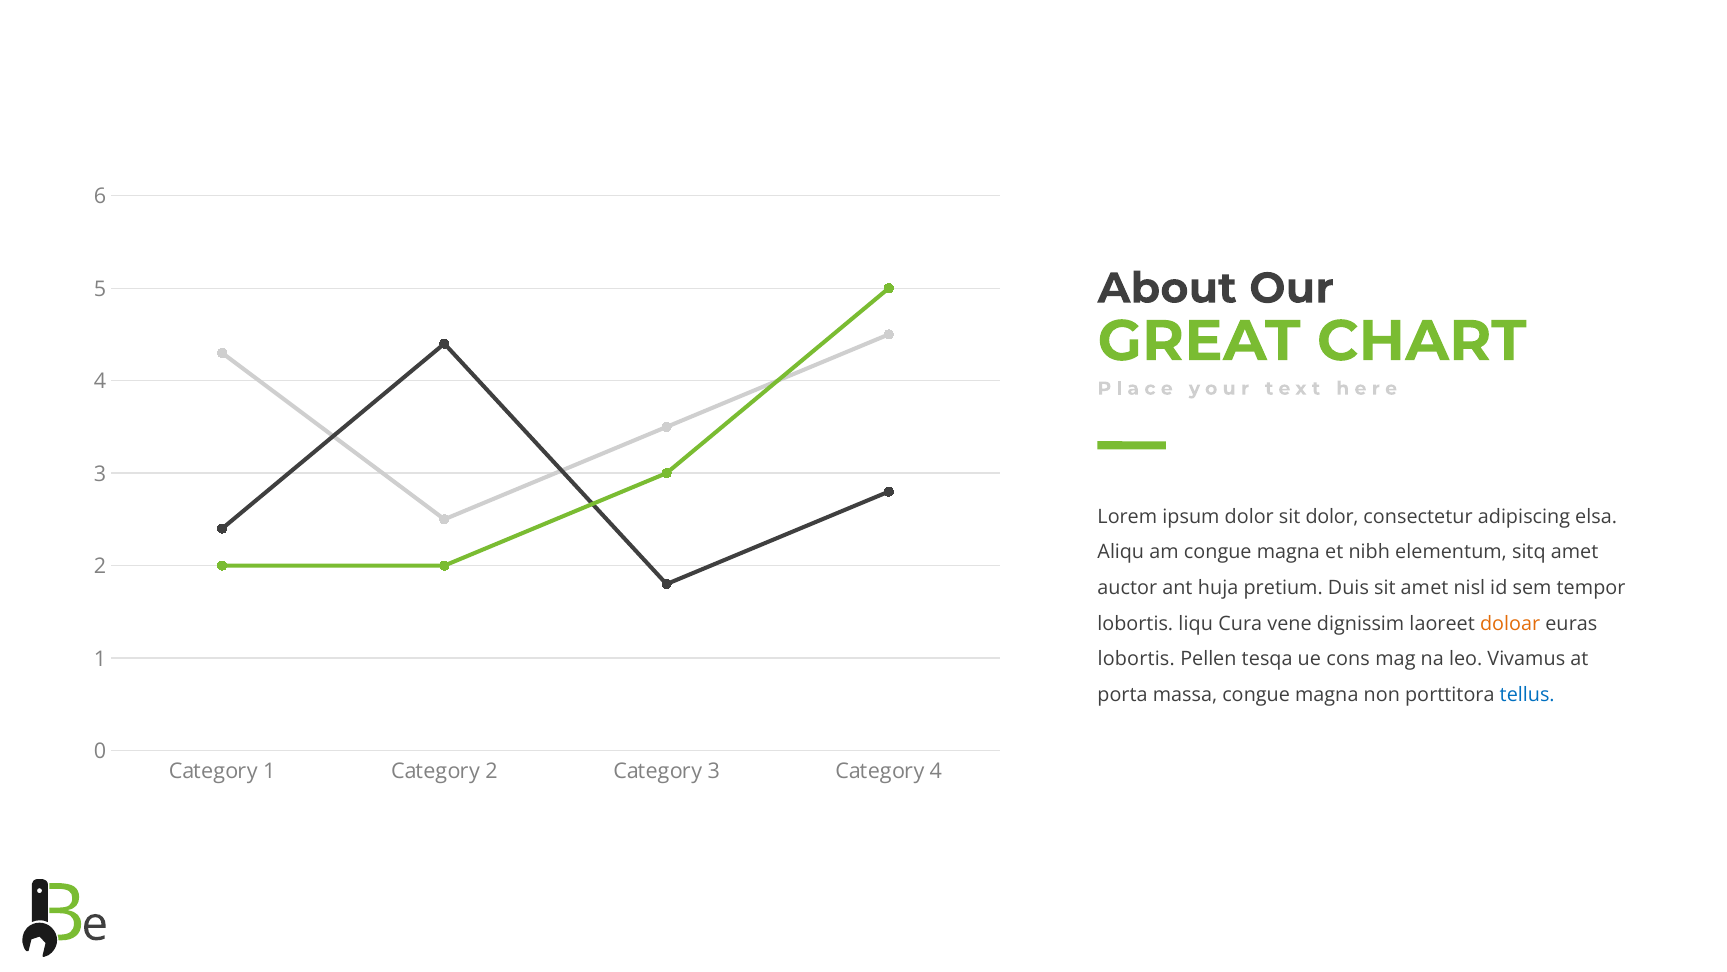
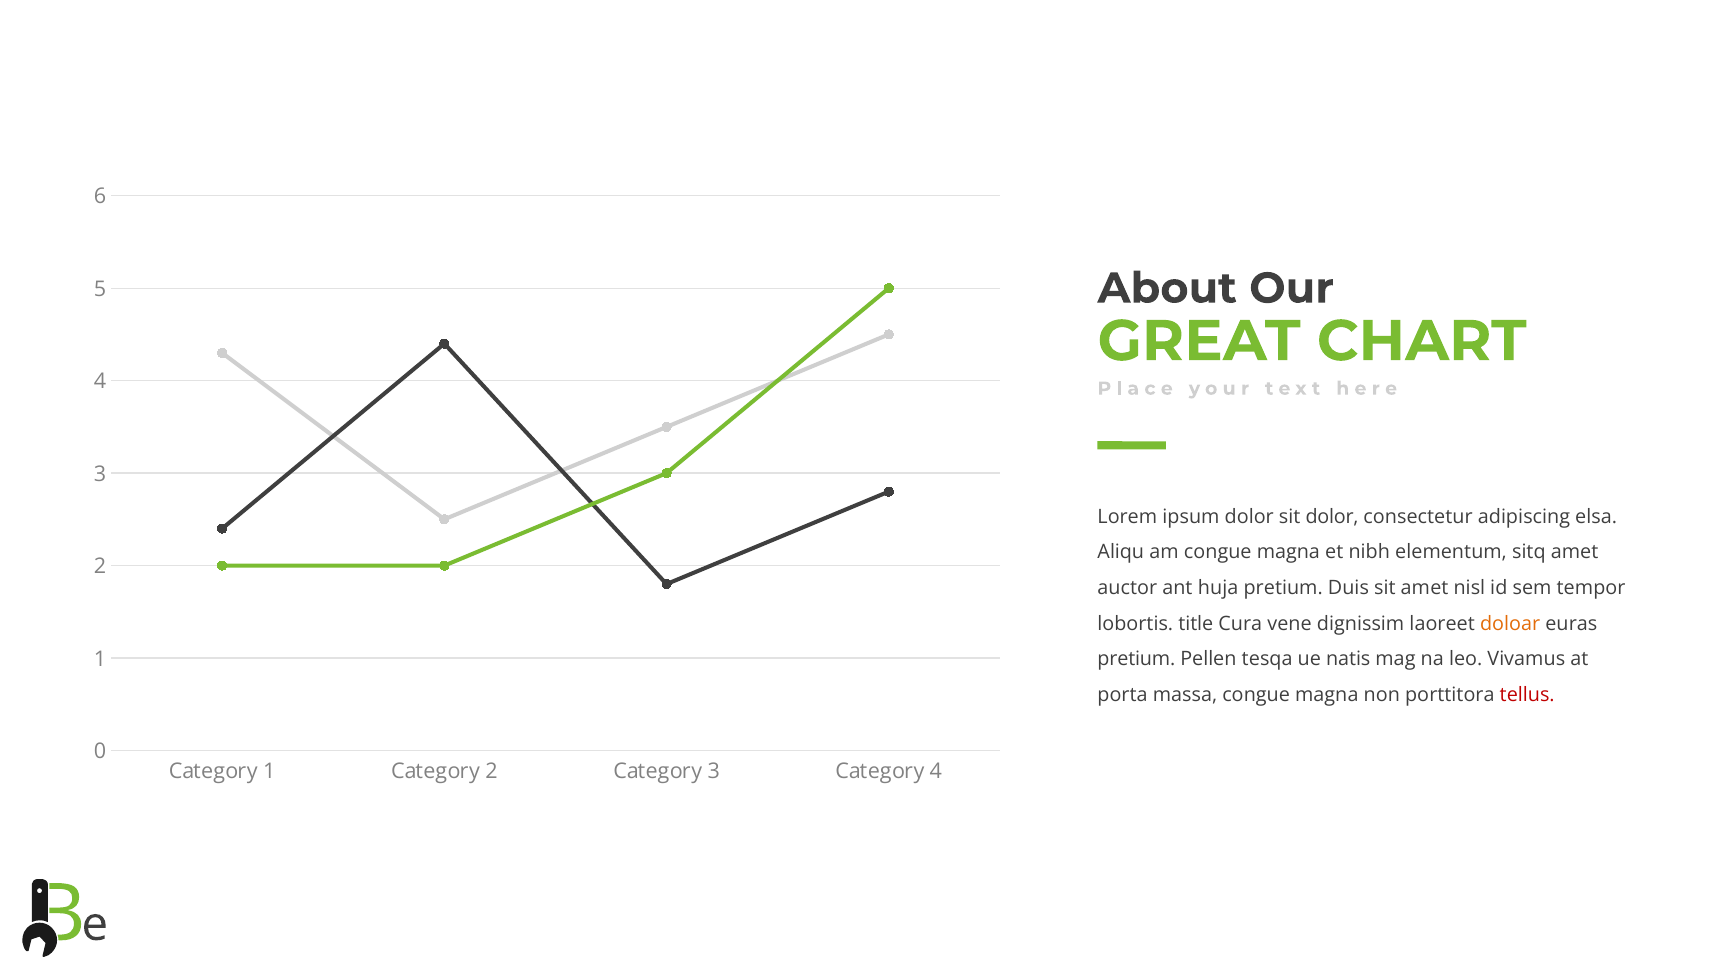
liqu: liqu -> title
lobortis at (1136, 659): lobortis -> pretium
cons: cons -> natis
tellus colour: blue -> red
